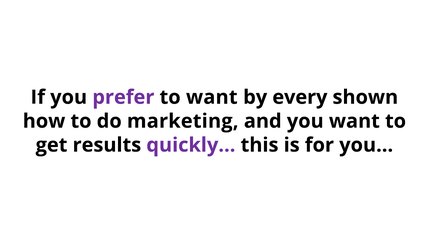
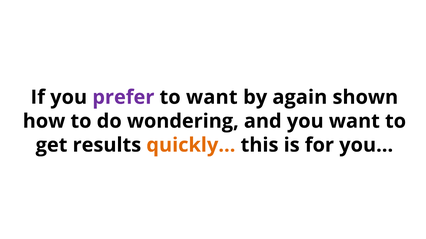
every: every -> again
marketing: marketing -> wondering
quickly… colour: purple -> orange
